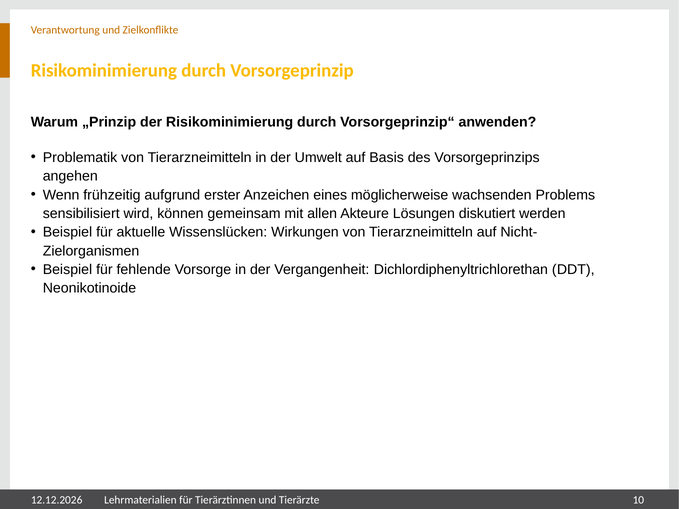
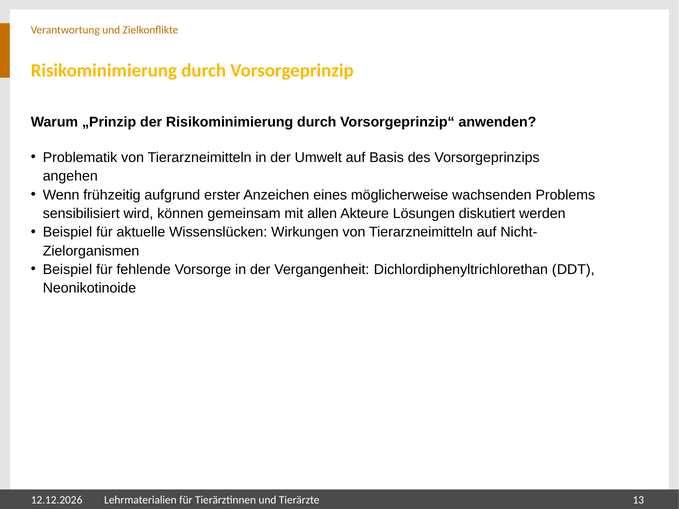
10: 10 -> 13
